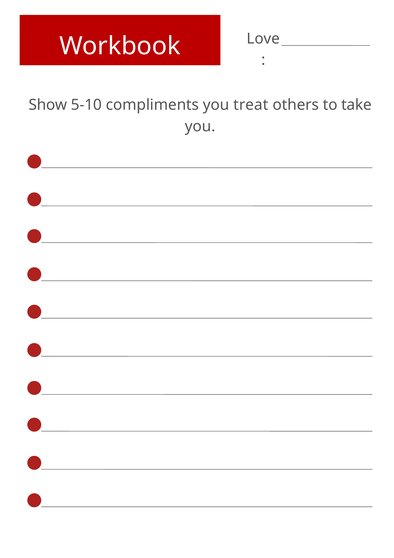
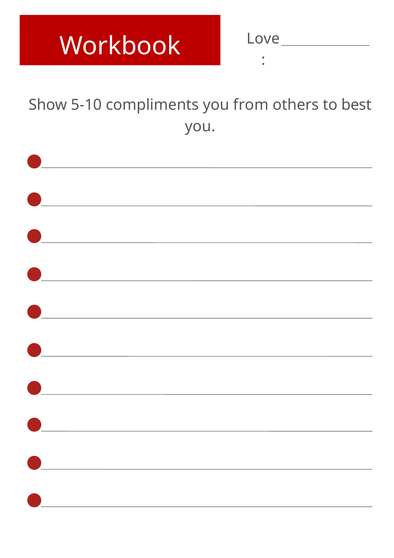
treat: treat -> from
take: take -> best
